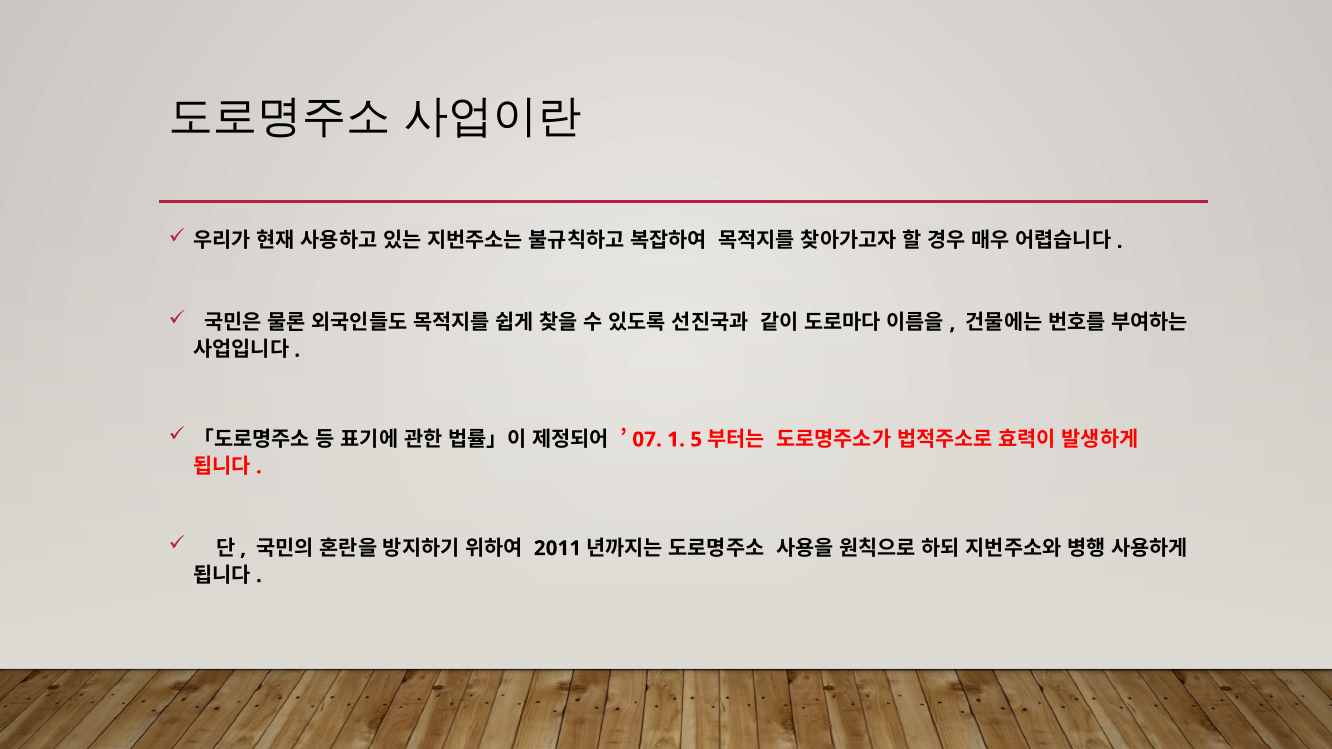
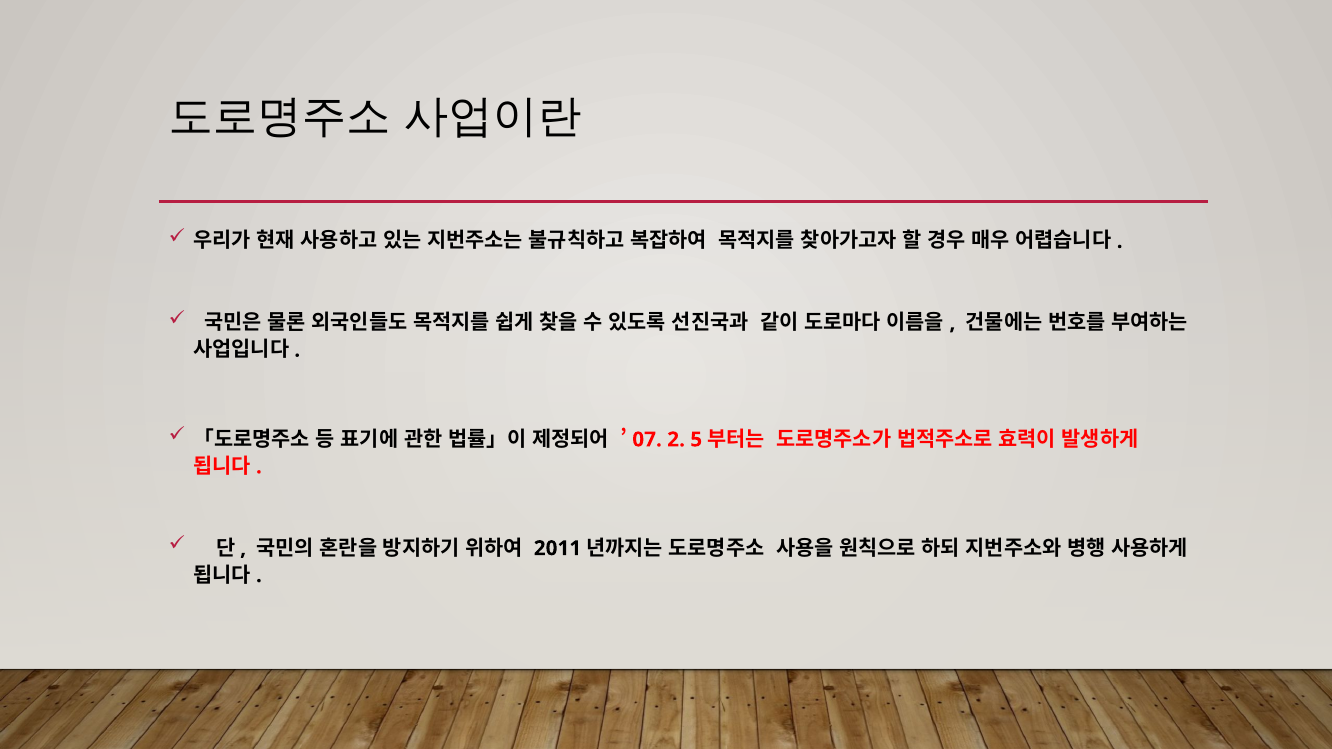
1: 1 -> 2
